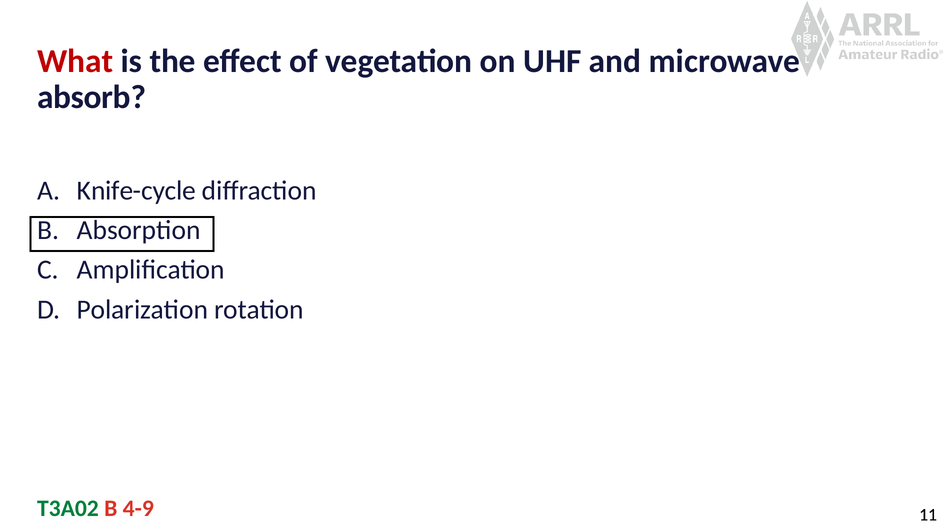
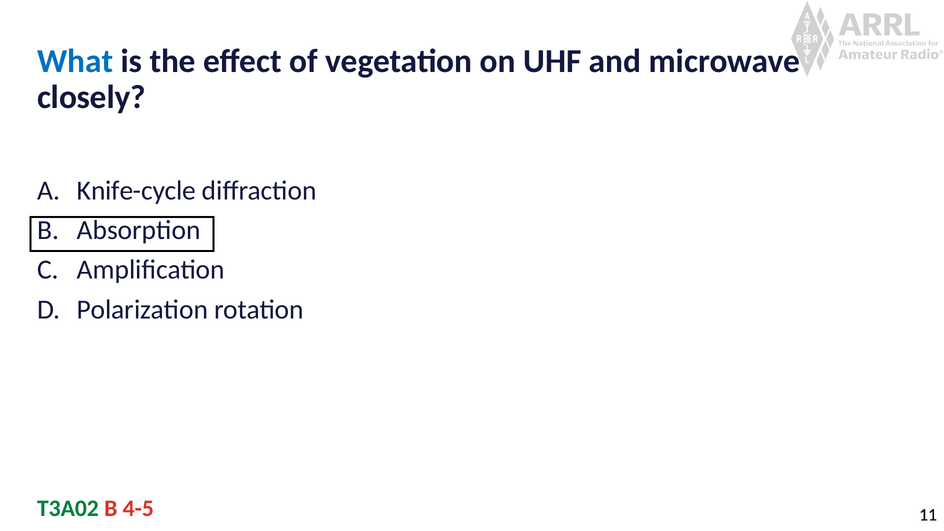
What colour: red -> blue
absorb: absorb -> closely
4-9: 4-9 -> 4-5
